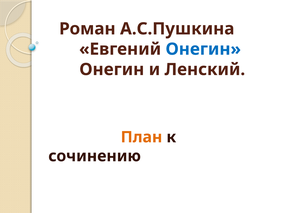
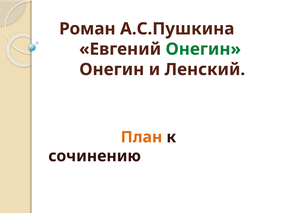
Онегин at (203, 49) colour: blue -> green
